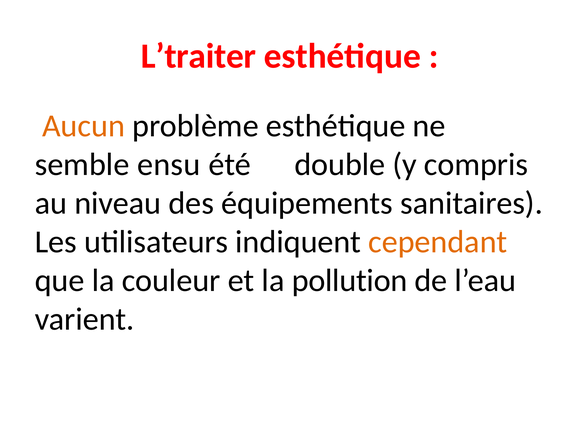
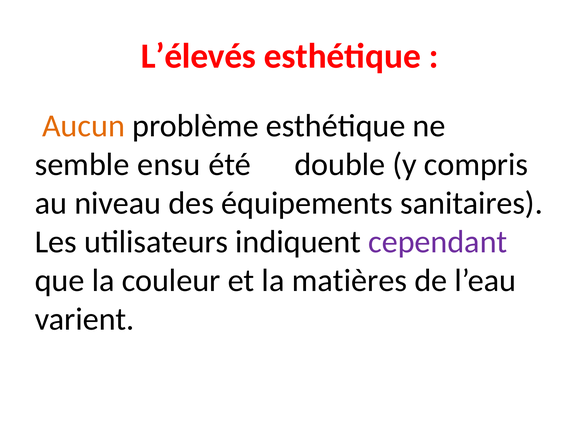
L’traiter: L’traiter -> L’élevés
cependant colour: orange -> purple
pollution: pollution -> matières
